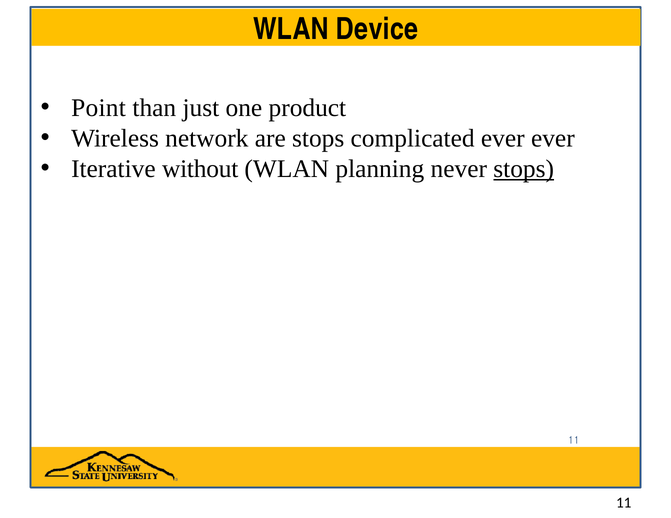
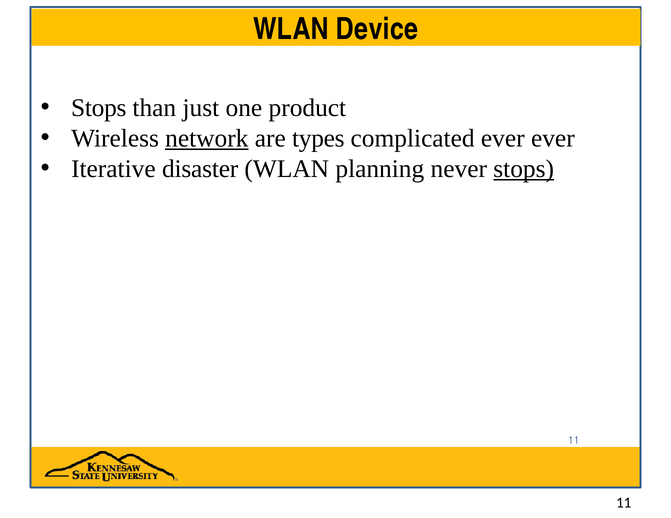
Point at (99, 108): Point -> Stops
network underline: none -> present
are stops: stops -> types
without: without -> disaster
